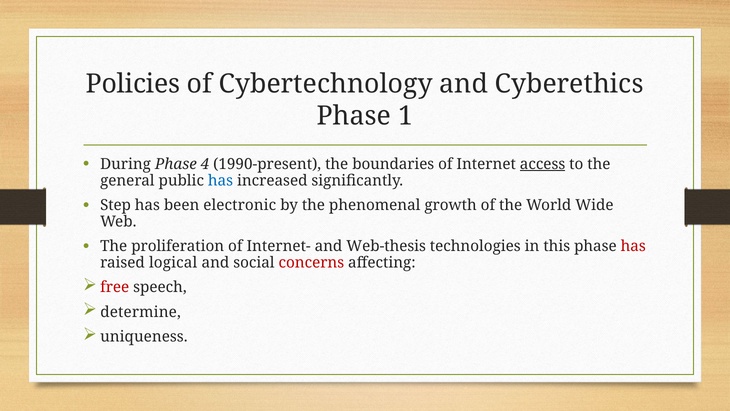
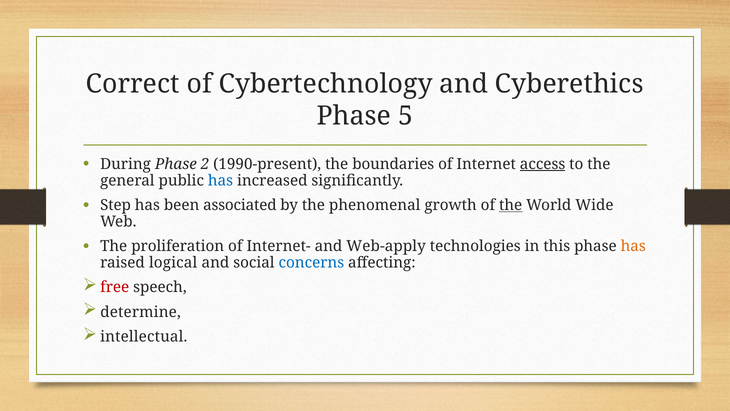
Policies: Policies -> Correct
1: 1 -> 5
4: 4 -> 2
electronic: electronic -> associated
the at (511, 205) underline: none -> present
Web-thesis: Web-thesis -> Web-apply
has at (633, 246) colour: red -> orange
concerns colour: red -> blue
uniqueness: uniqueness -> intellectual
